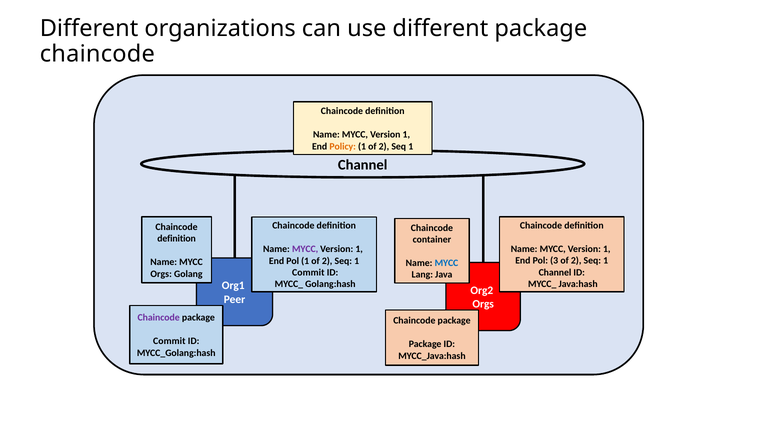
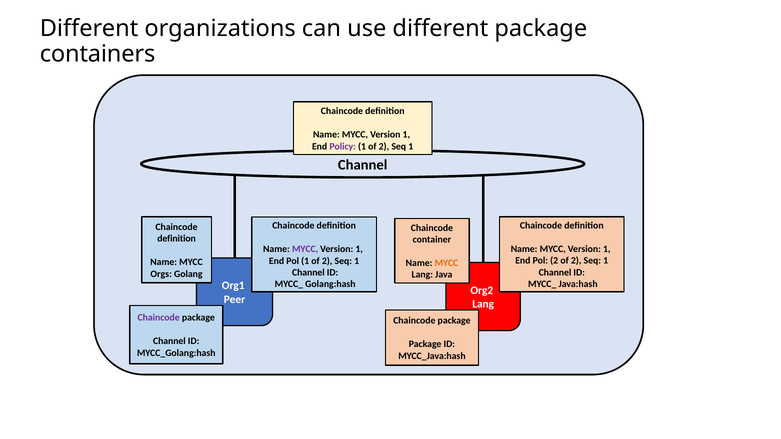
chaincode at (97, 54): chaincode -> containers
Policy colour: orange -> purple
Pol 3: 3 -> 2
MYCC at (446, 263) colour: blue -> orange
Commit at (308, 273): Commit -> Channel
Orgs at (483, 304): Orgs -> Lang
Commit at (169, 341): Commit -> Channel
